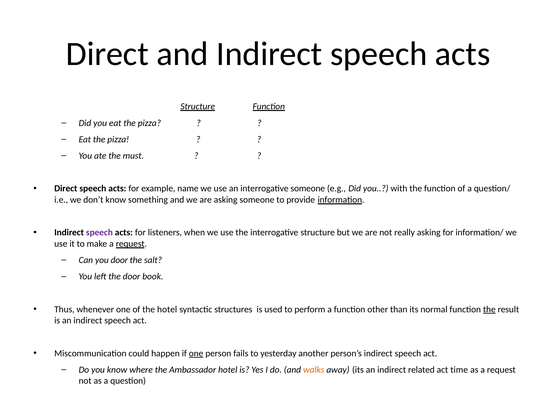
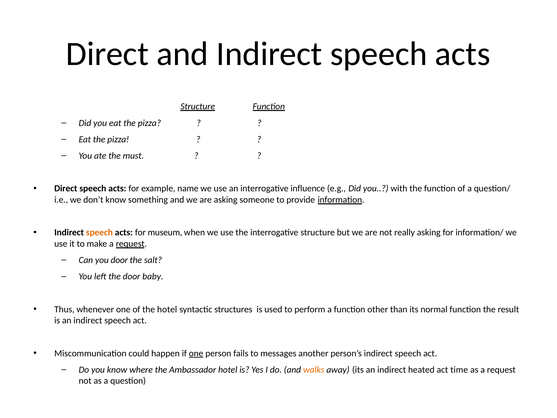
interrogative someone: someone -> influence
speech at (99, 232) colour: purple -> orange
listeners: listeners -> museum
book: book -> baby
the at (489, 309) underline: present -> none
yesterday: yesterday -> messages
related: related -> heated
